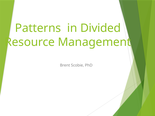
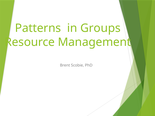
Divided: Divided -> Groups
